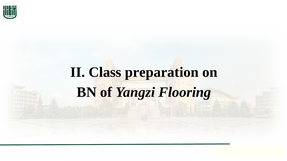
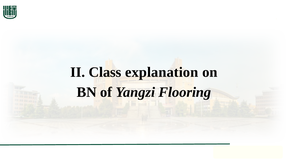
preparation: preparation -> explanation
